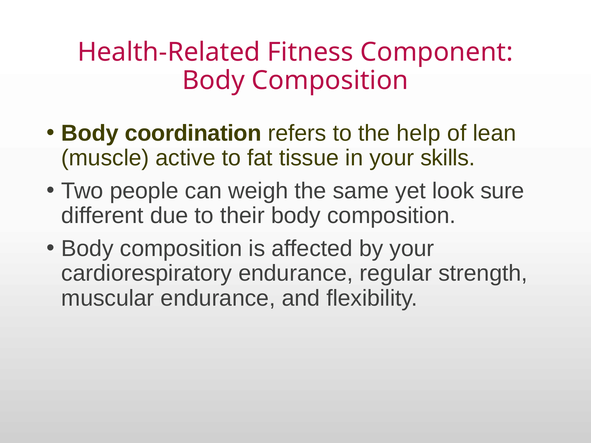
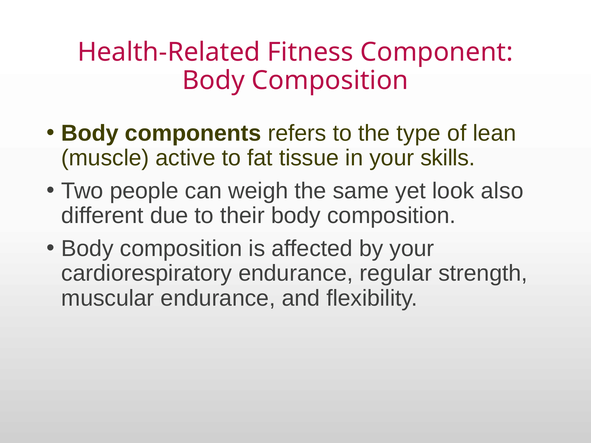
coordination: coordination -> components
help: help -> type
sure: sure -> also
